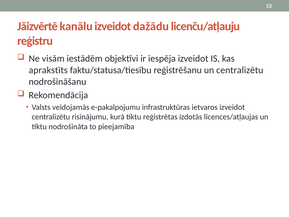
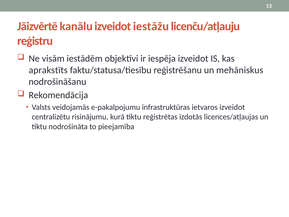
dažādu: dažādu -> iestāžu
un centralizētu: centralizētu -> mehāniskus
